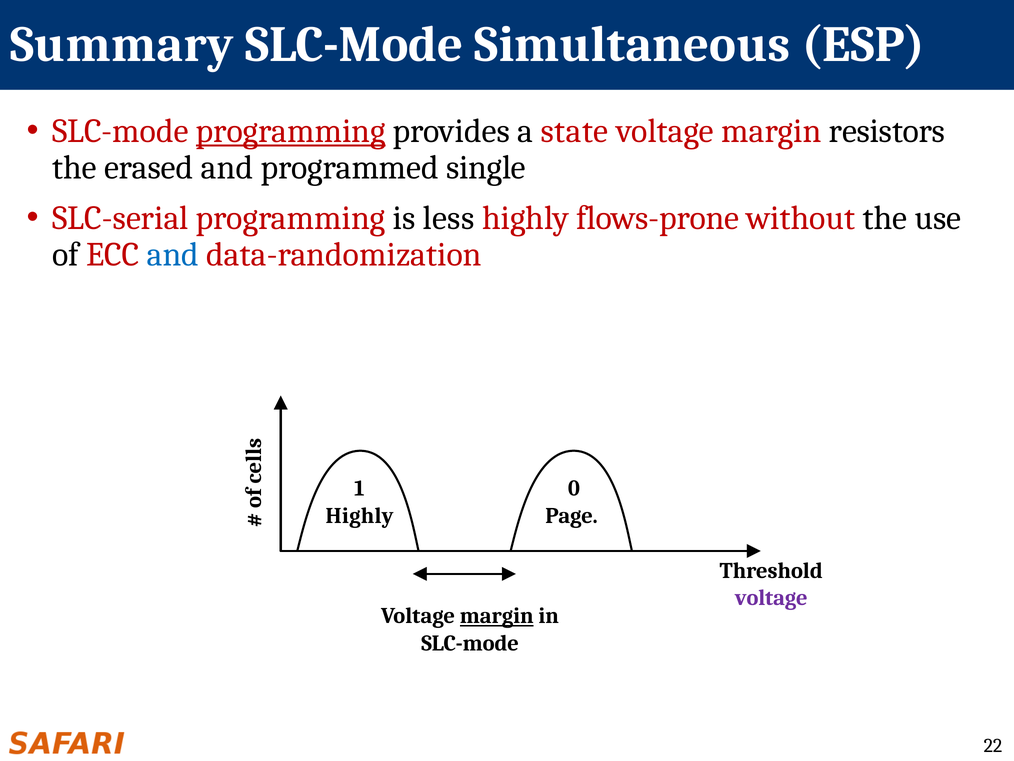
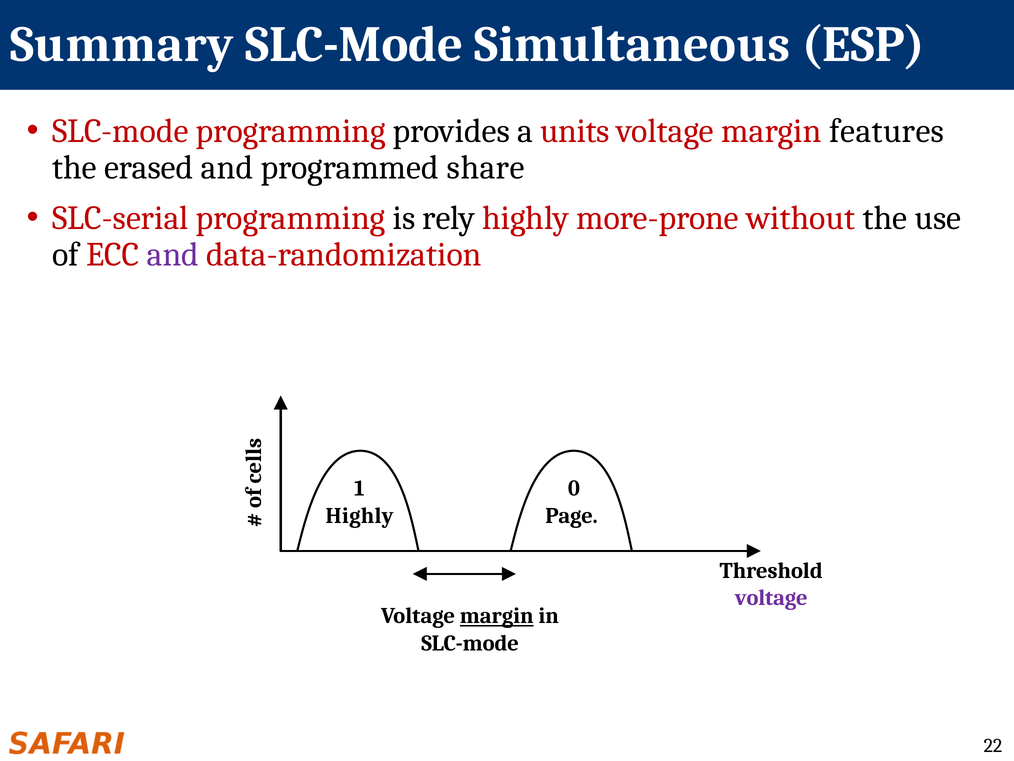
programming at (291, 131) underline: present -> none
state: state -> units
resistors: resistors -> features
single: single -> share
less: less -> rely
flows-prone: flows-prone -> more-prone
and at (173, 254) colour: blue -> purple
